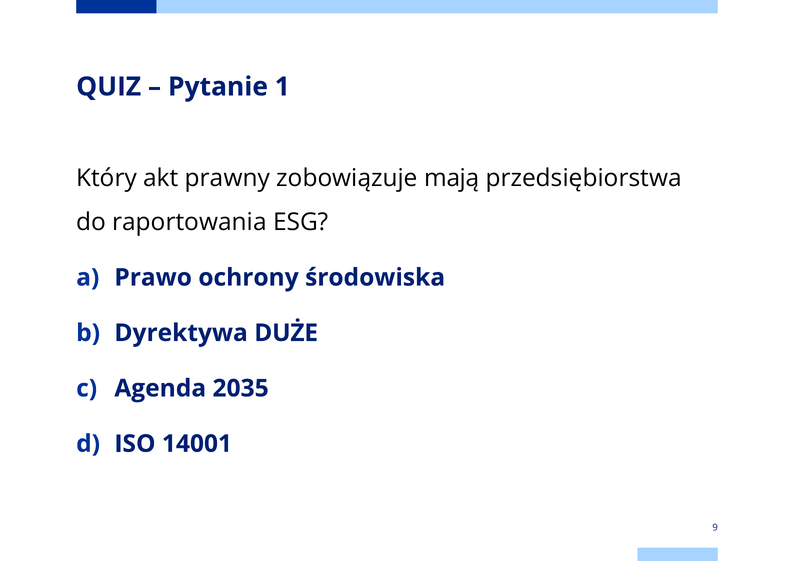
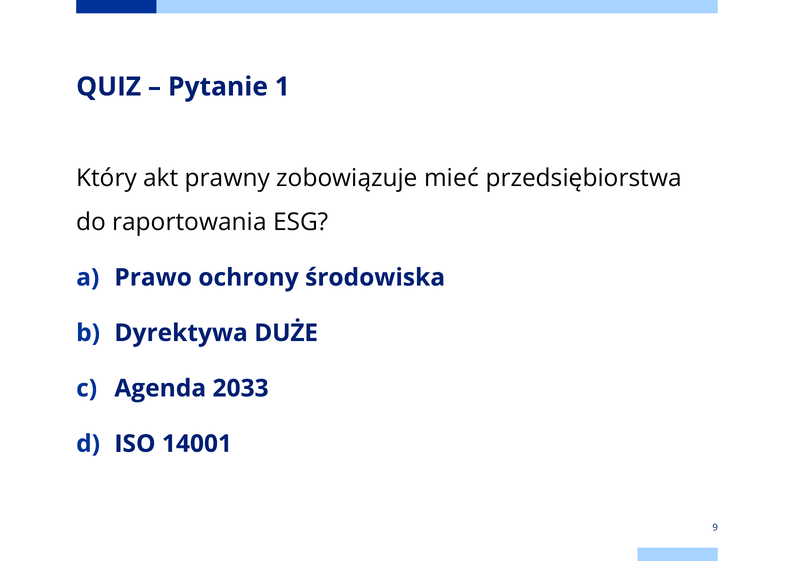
mają: mają -> mieć
2035: 2035 -> 2033
